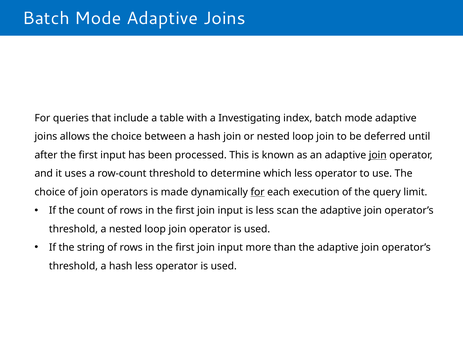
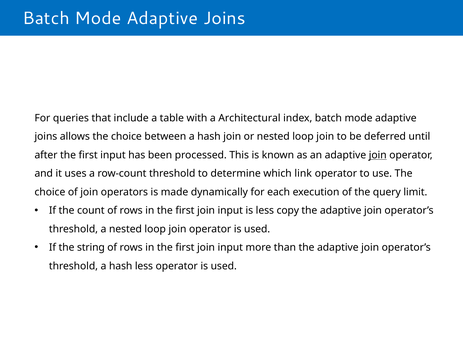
Investigating: Investigating -> Architectural
which less: less -> link
for at (258, 192) underline: present -> none
scan: scan -> copy
